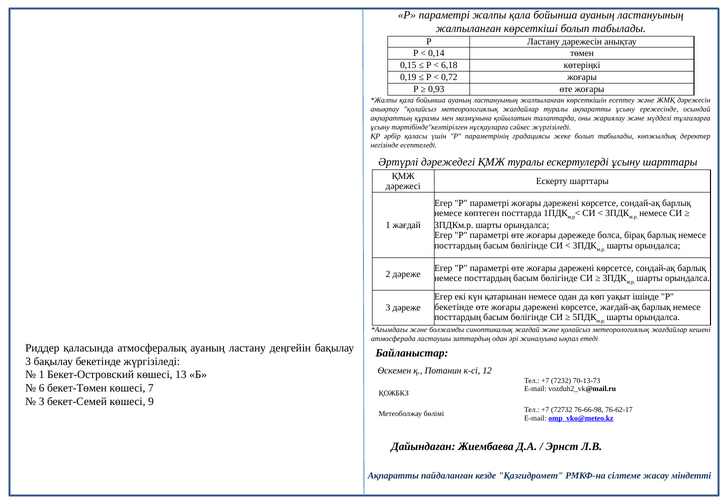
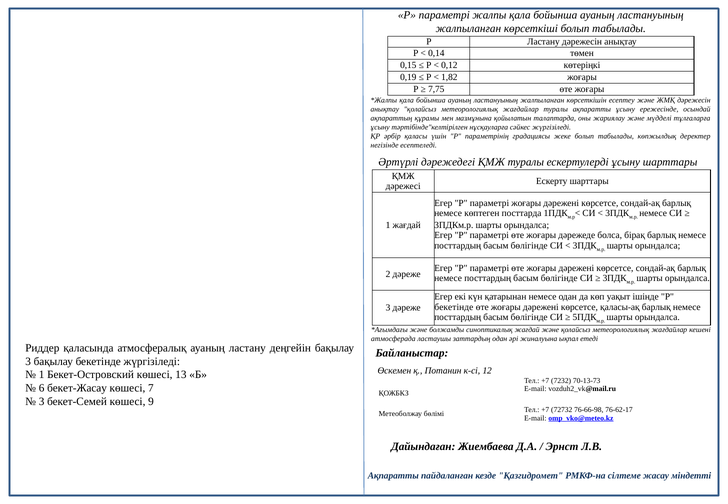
6,18: 6,18 -> 0,12
0,72: 0,72 -> 1,82
0,93: 0,93 -> 7,75
жағдай-ақ: жағдай-ақ -> қаласы-ақ
бекет-Төмен: бекет-Төмен -> бекет-Жасау
